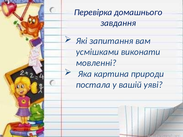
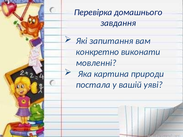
усмішками: усмішками -> конкретно
